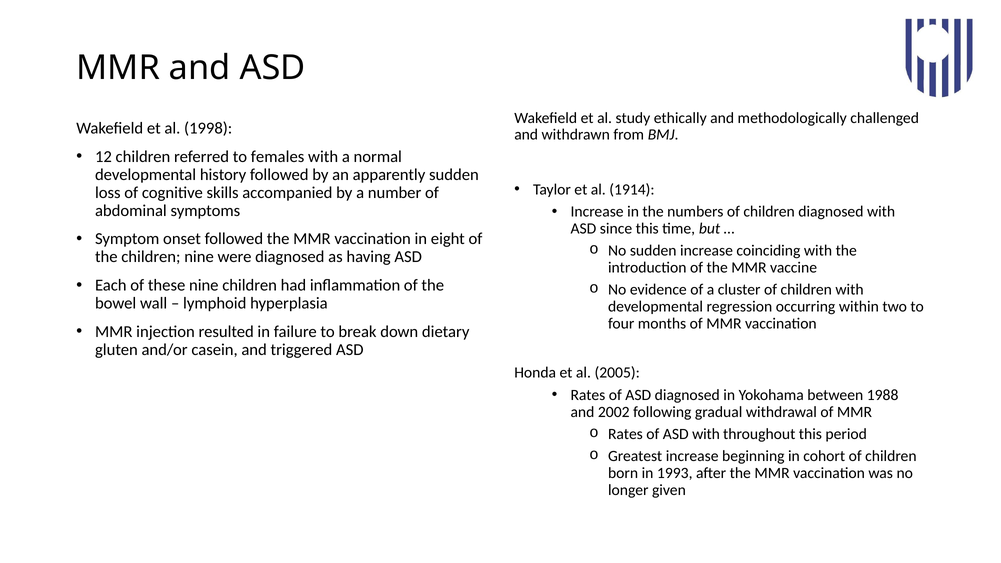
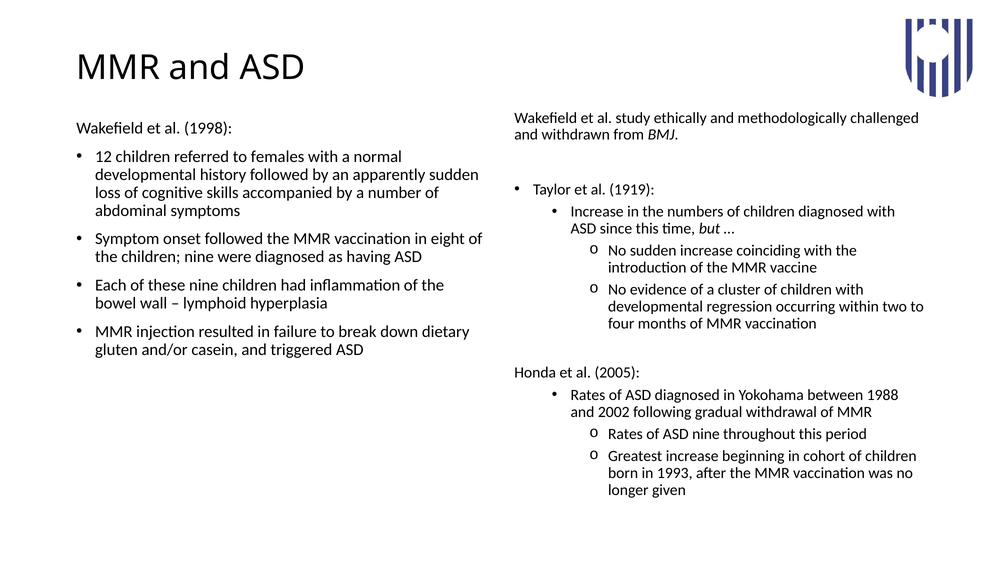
1914: 1914 -> 1919
ASD with: with -> nine
